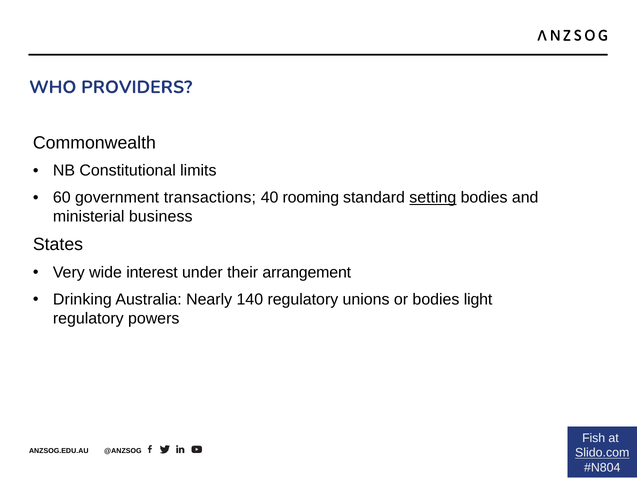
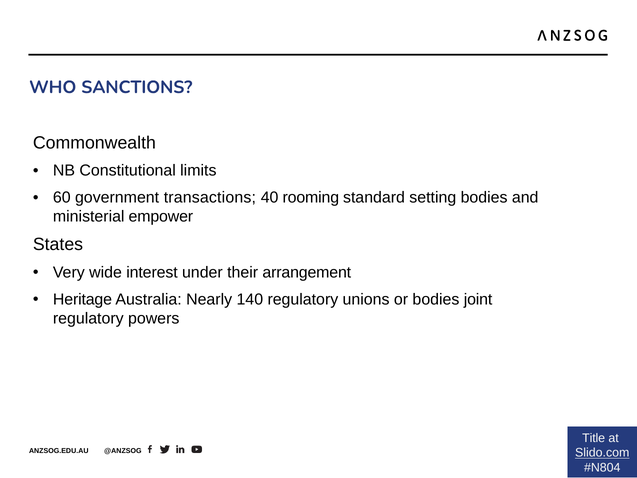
PROVIDERS: PROVIDERS -> SANCTIONS
setting underline: present -> none
business: business -> empower
Drinking: Drinking -> Heritage
light: light -> joint
Fish: Fish -> Title
